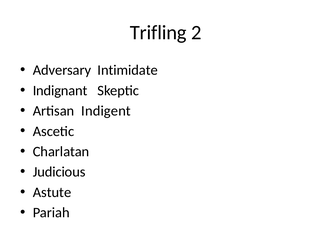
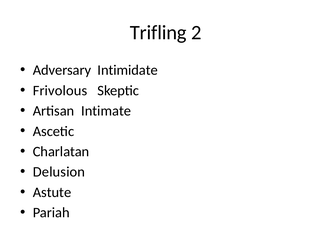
Indignant: Indignant -> Frivolous
Indigent: Indigent -> Intimate
Judicious: Judicious -> Delusion
